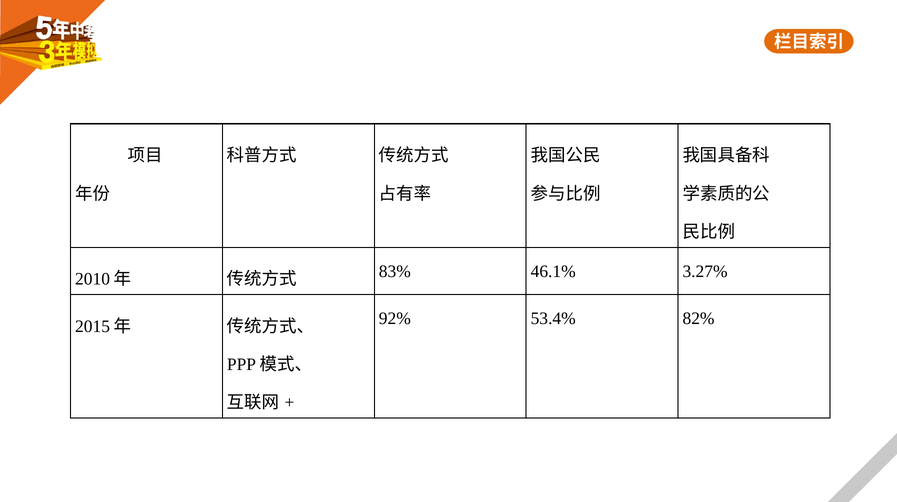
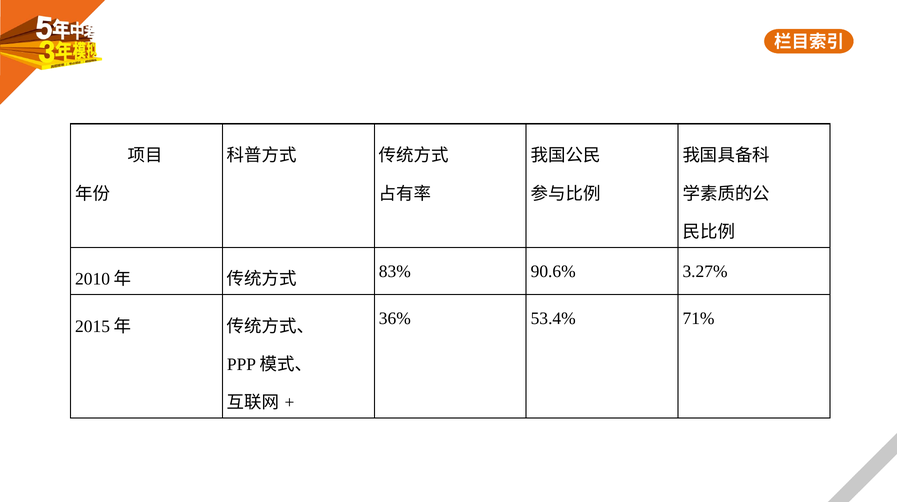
46.1%: 46.1% -> 90.6%
92%: 92% -> 36%
82%: 82% -> 71%
